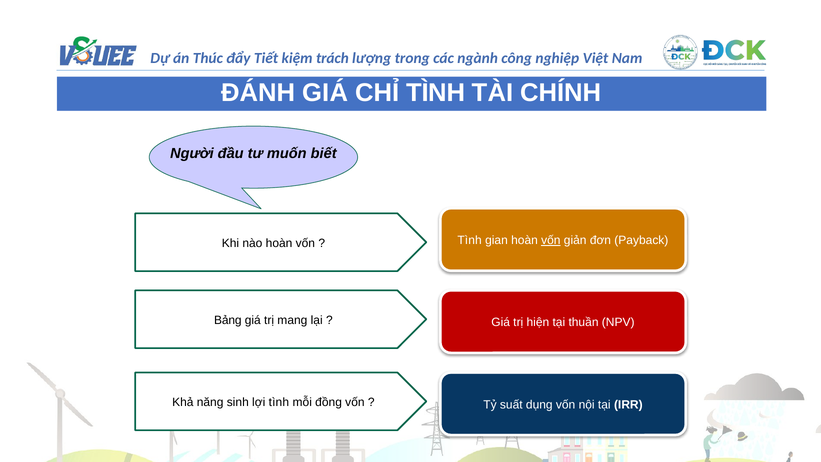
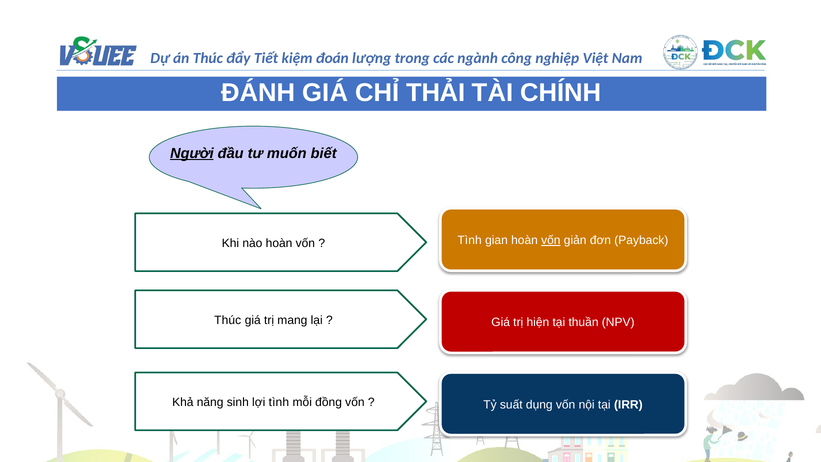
trách: trách -> đoán
CHỈ TÌNH: TÌNH -> THẢI
Người underline: none -> present
Bảng at (228, 320): Bảng -> Thúc
